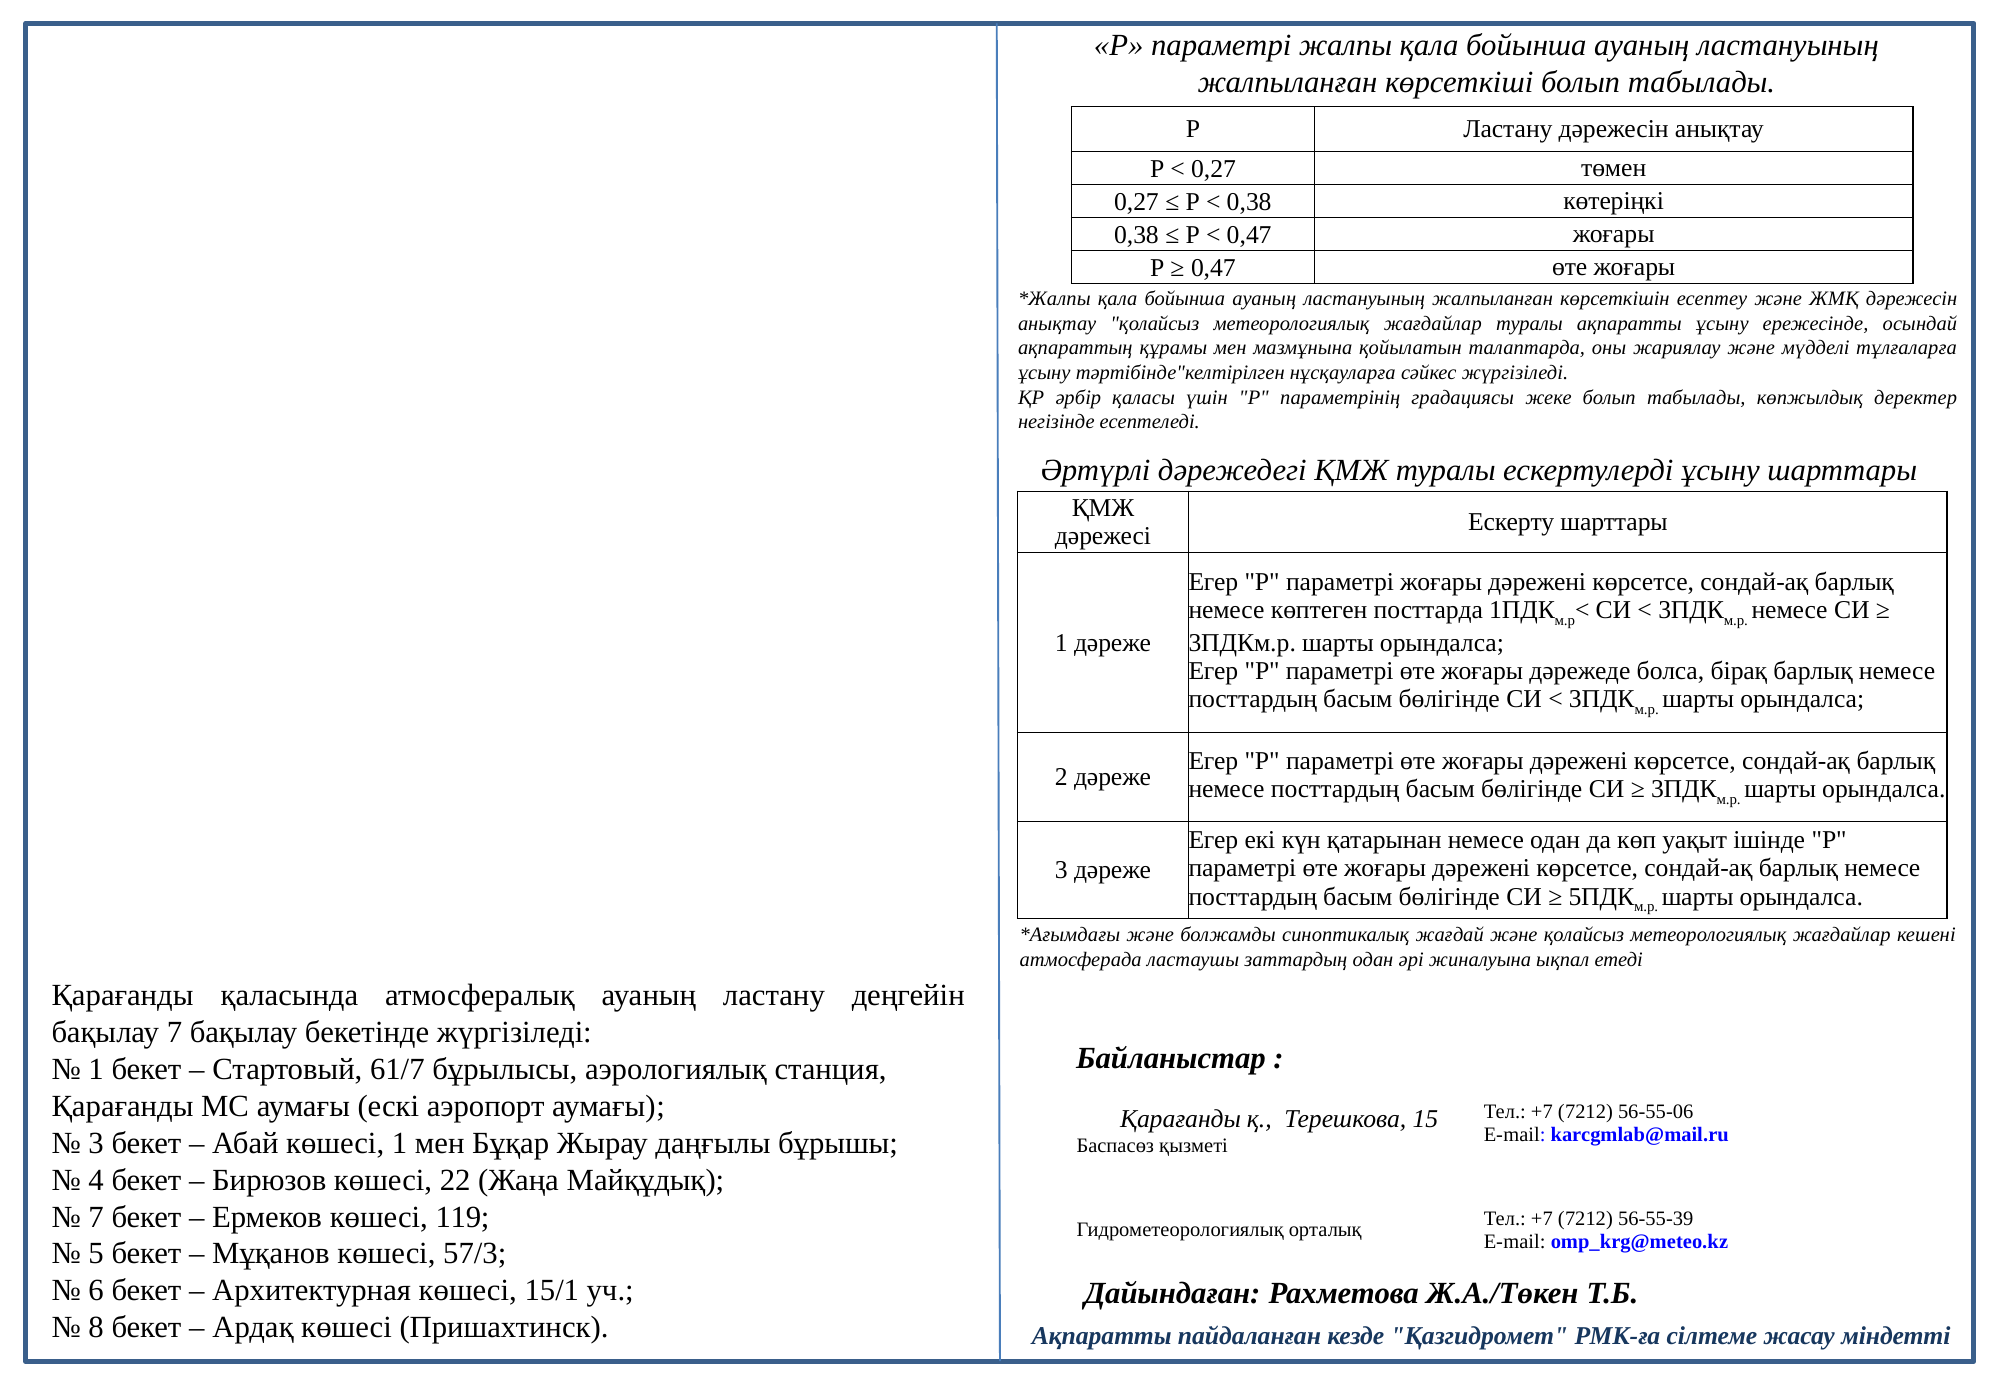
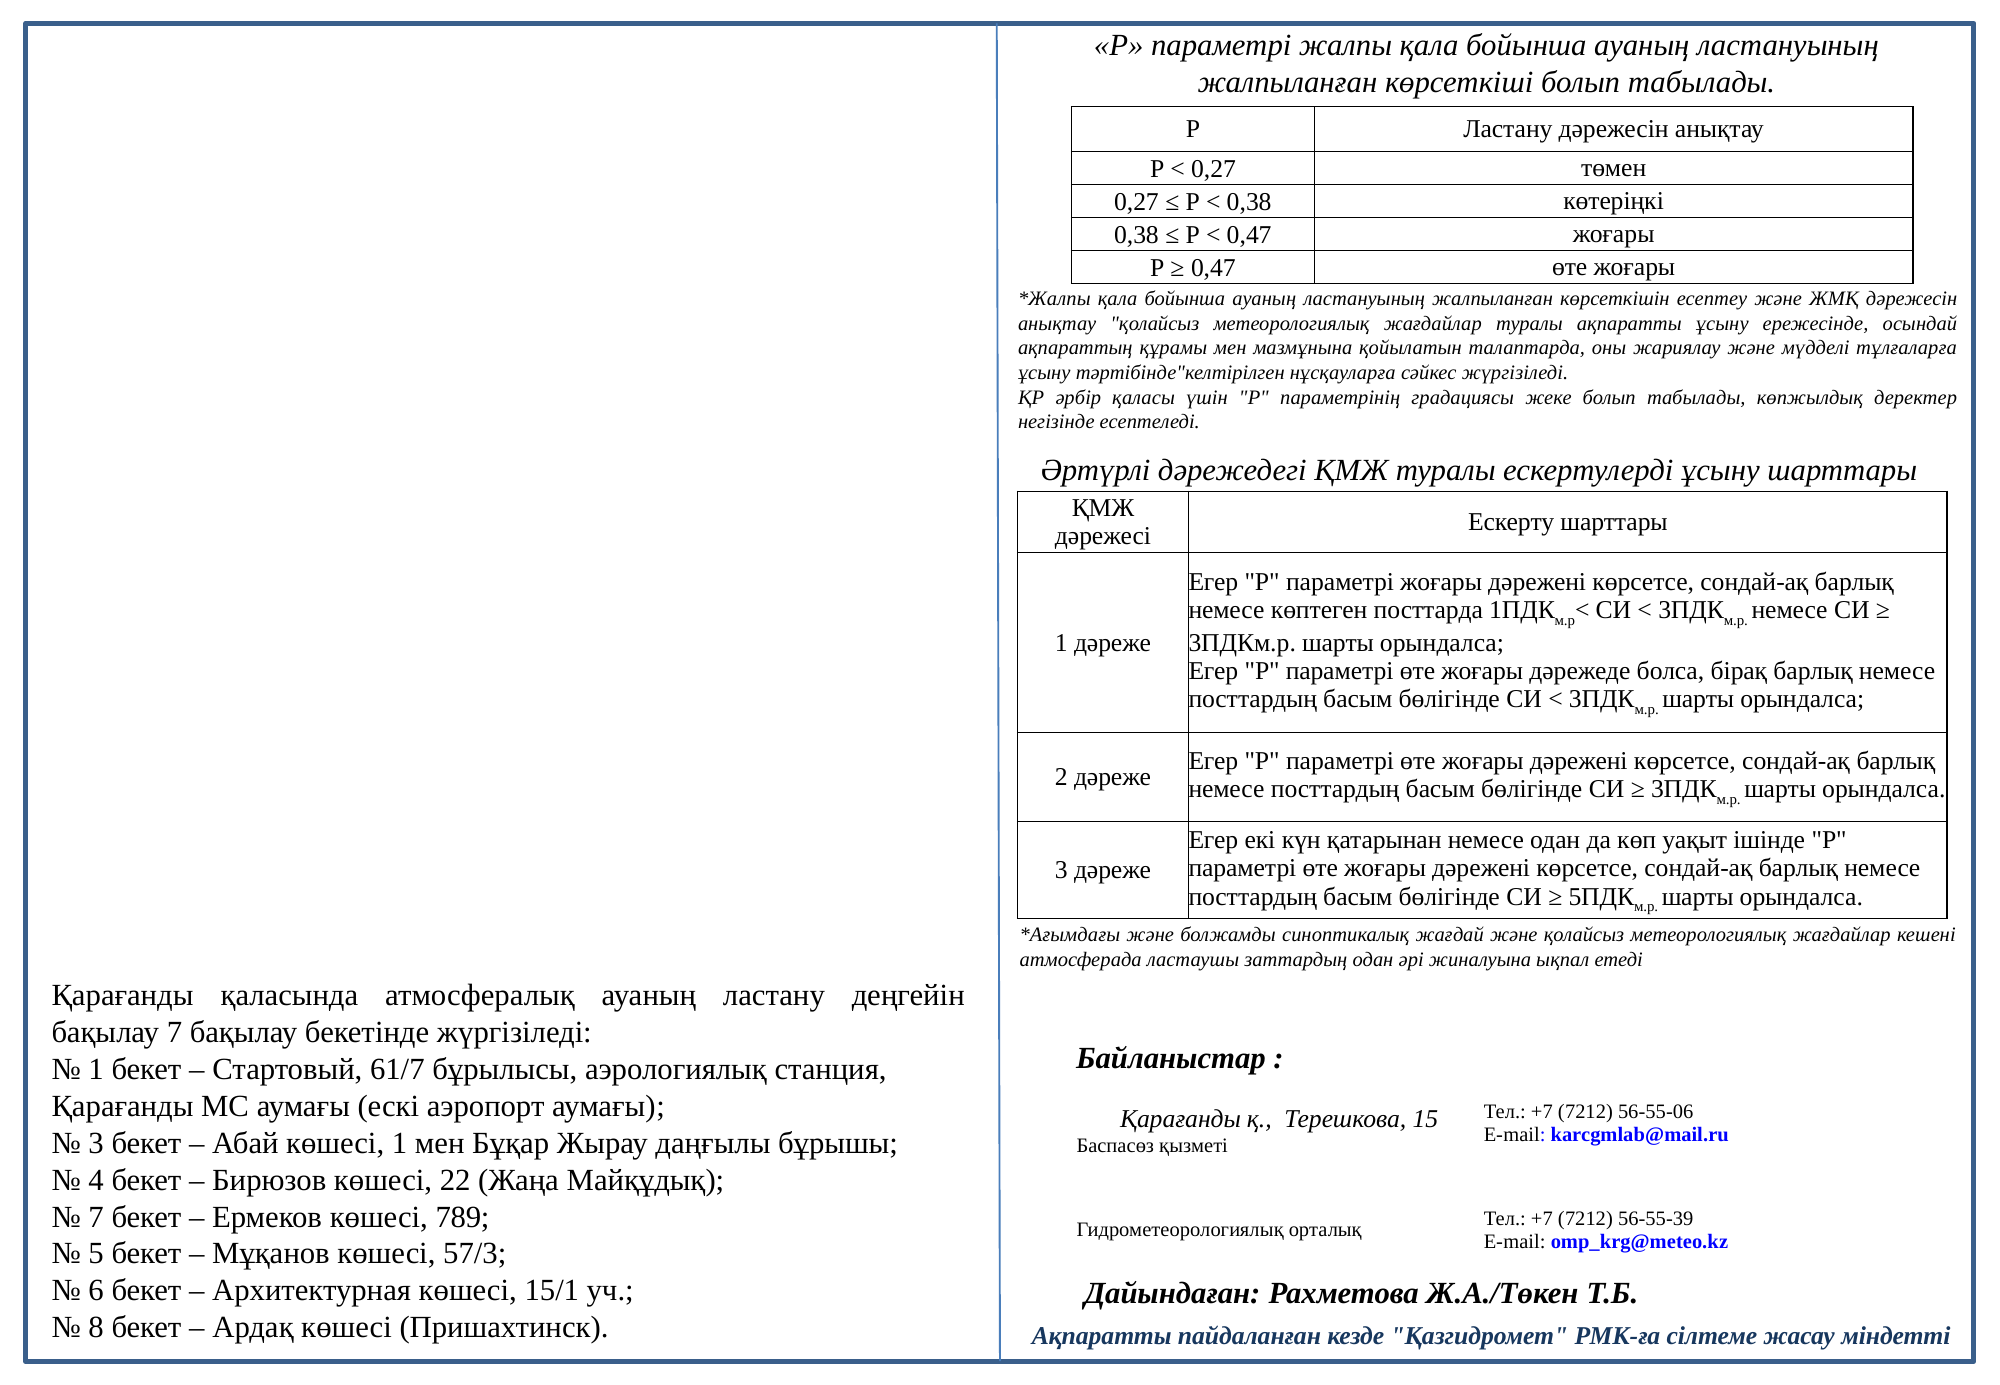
119: 119 -> 789
